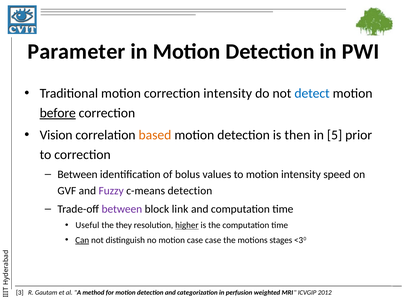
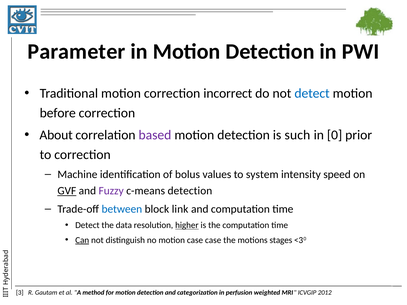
correction intensity: intensity -> incorrect
before underline: present -> none
Vision: Vision -> About
based colour: orange -> purple
then: then -> such
5: 5 -> 0
Between at (77, 175): Between -> Machine
to motion: motion -> system
GVF underline: none -> present
between at (122, 209) colour: purple -> blue
Useful at (87, 225): Useful -> Detect
they: they -> data
